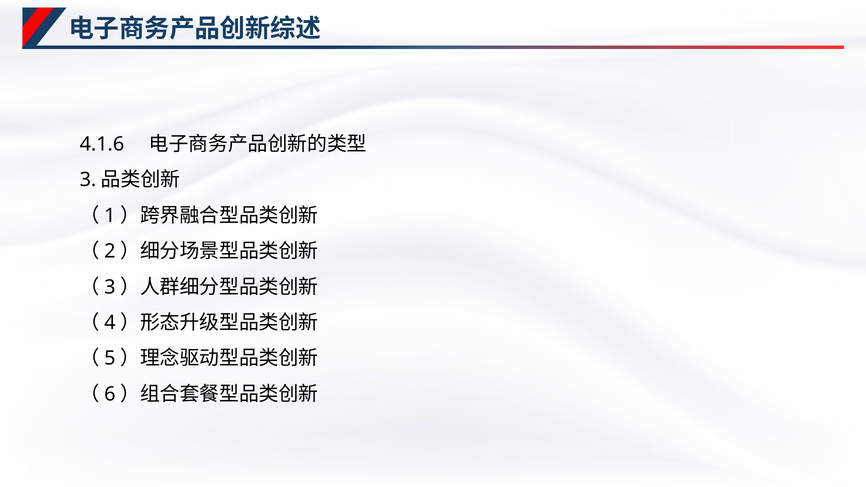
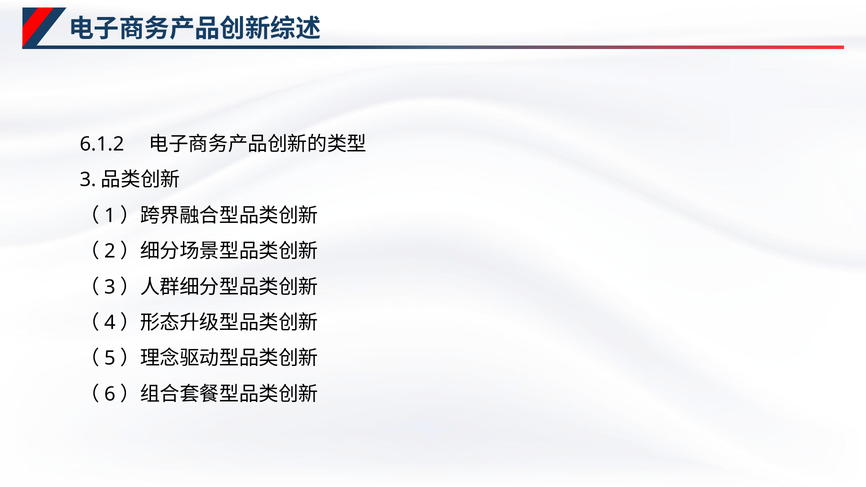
4.1.6: 4.1.6 -> 6.1.2
